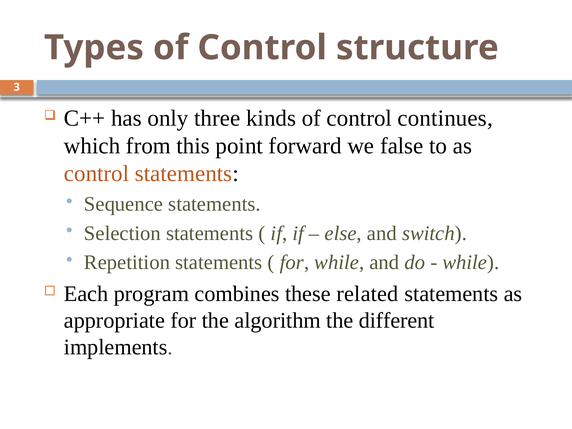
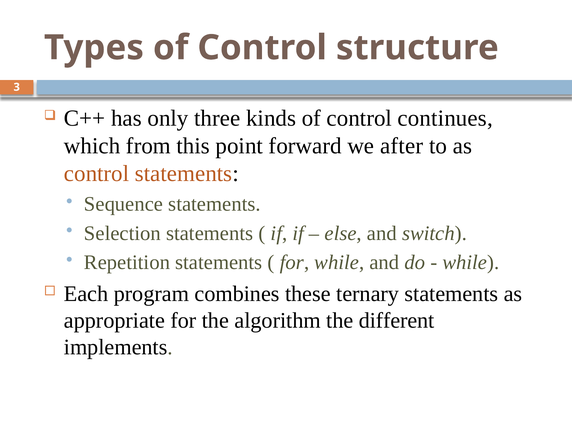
false: false -> after
related: related -> ternary
